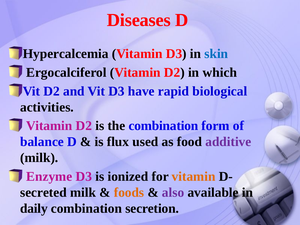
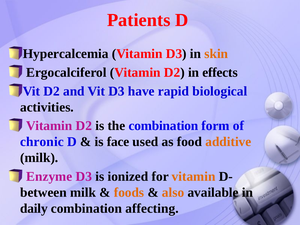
Diseases: Diseases -> Patients
skin colour: blue -> orange
which: which -> effects
balance: balance -> chronic
flux: flux -> face
additive colour: purple -> orange
secreted: secreted -> between
also colour: purple -> orange
secretion: secretion -> affecting
